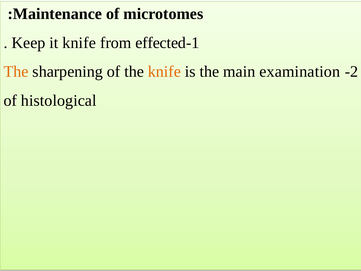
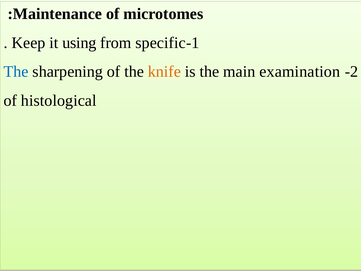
it knife: knife -> using
effected: effected -> specific
The at (16, 72) colour: orange -> blue
